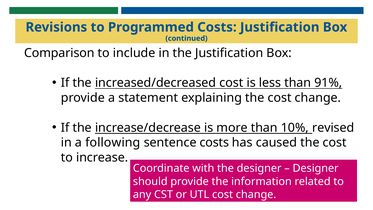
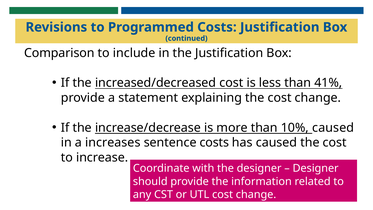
91%: 91% -> 41%
10% revised: revised -> caused
following: following -> increases
